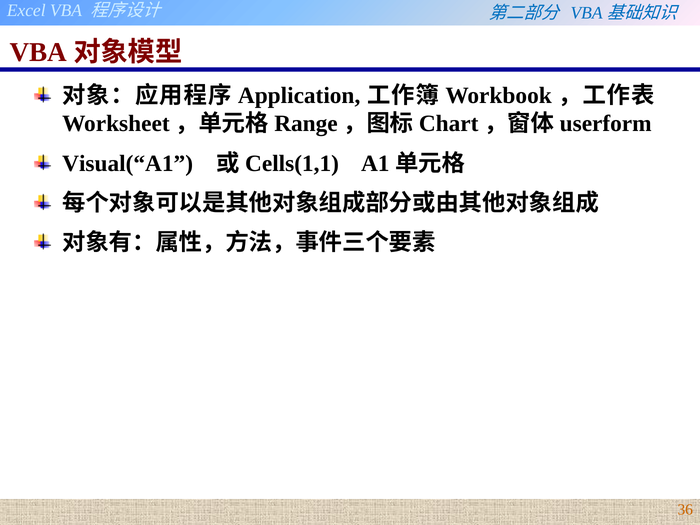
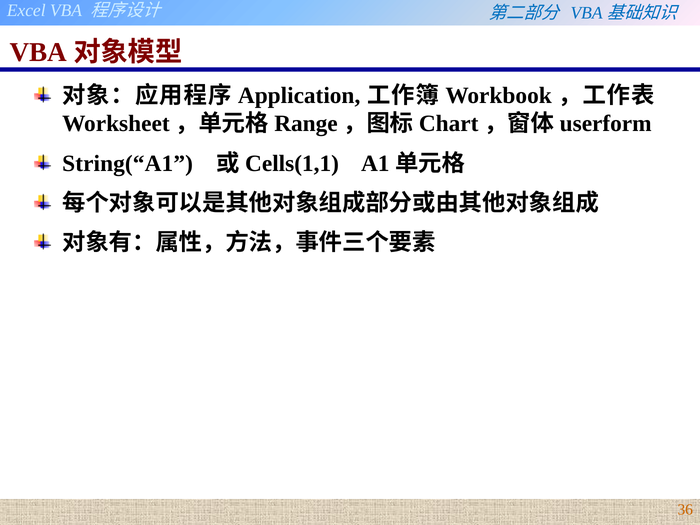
Visual(“A1: Visual(“A1 -> String(“A1
